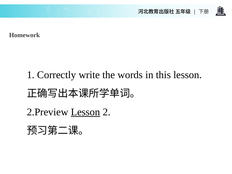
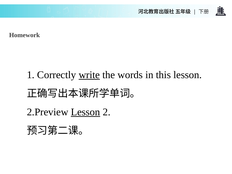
write underline: none -> present
